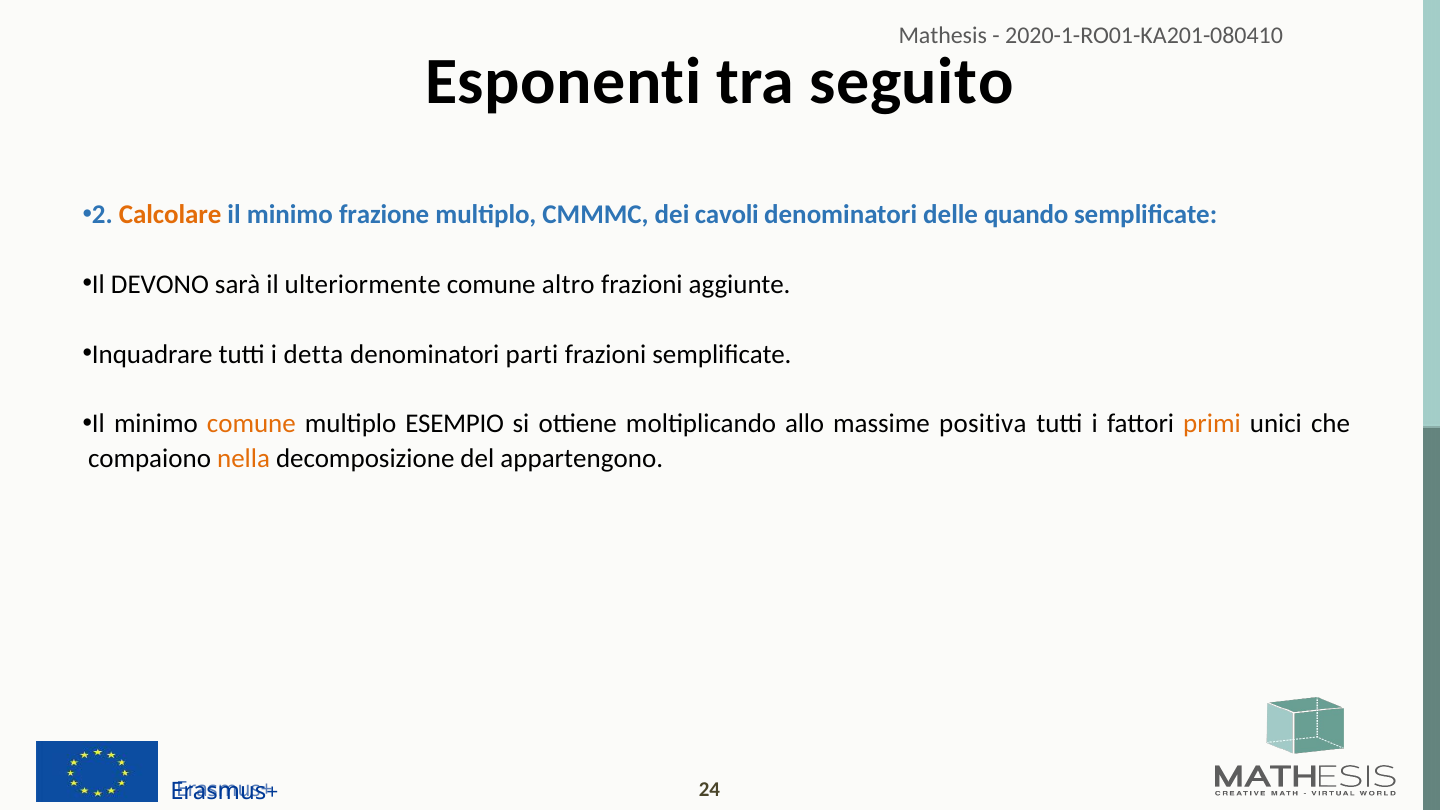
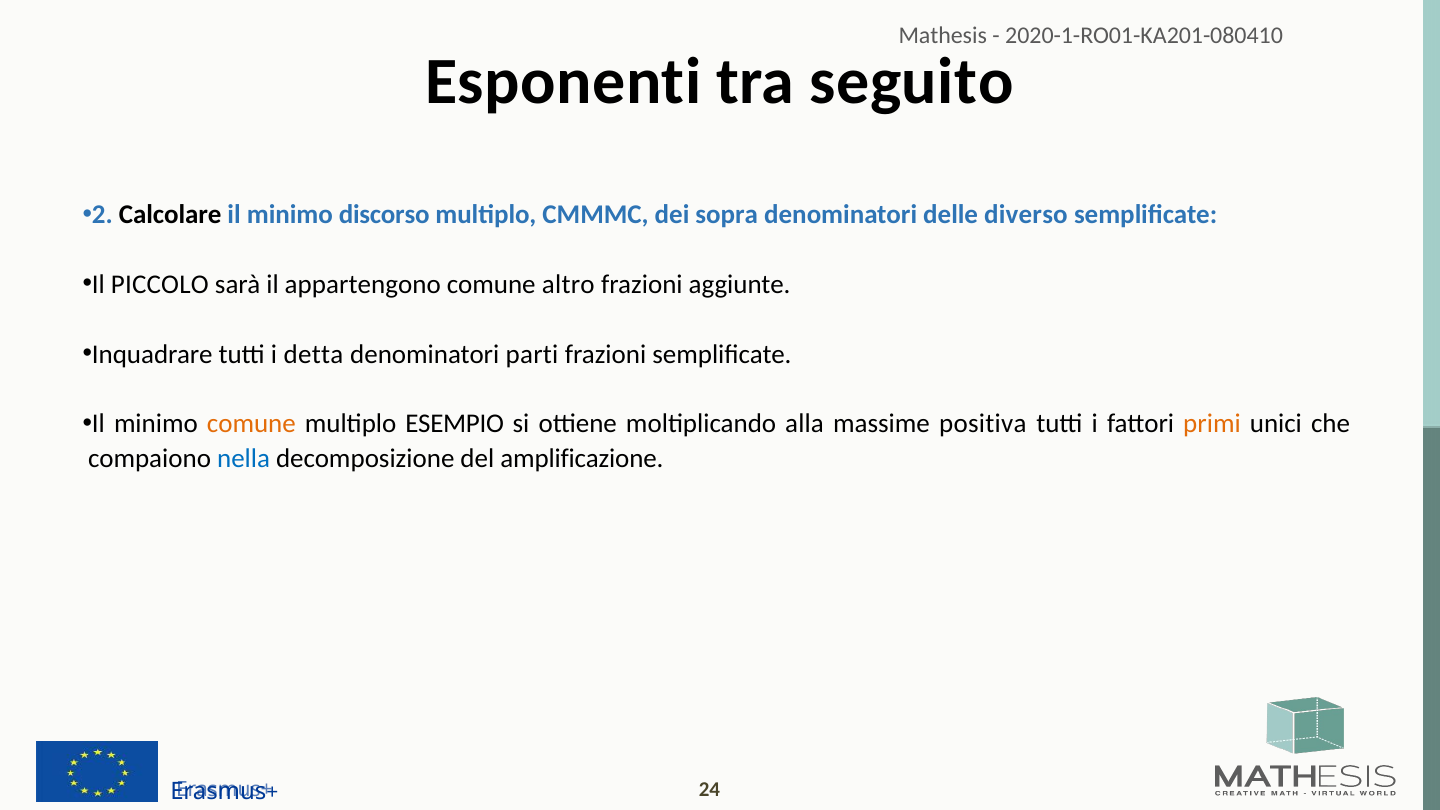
Calcolare colour: orange -> black
frazione: frazione -> discorso
cavoli: cavoli -> sopra
quando: quando -> diverso
DEVONO: DEVONO -> PICCOLO
ulteriormente: ulteriormente -> appartengono
allo: allo -> alla
nella colour: orange -> blue
appartengono: appartengono -> amplificazione
